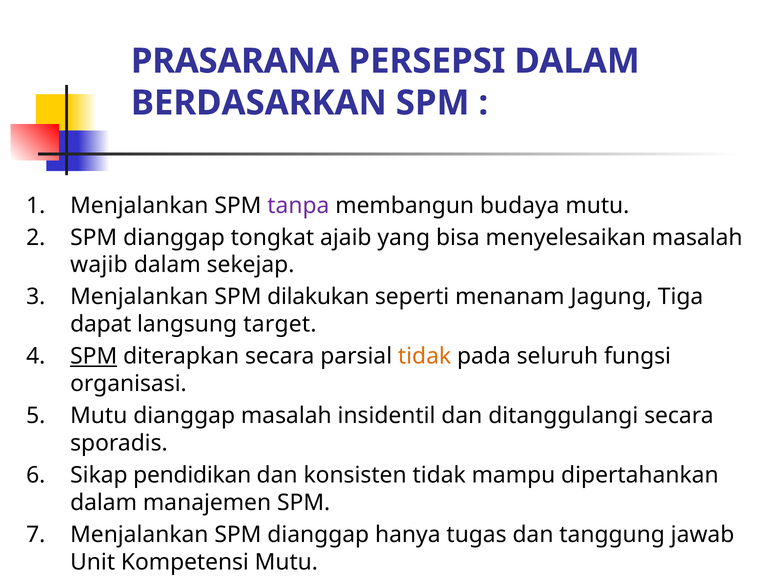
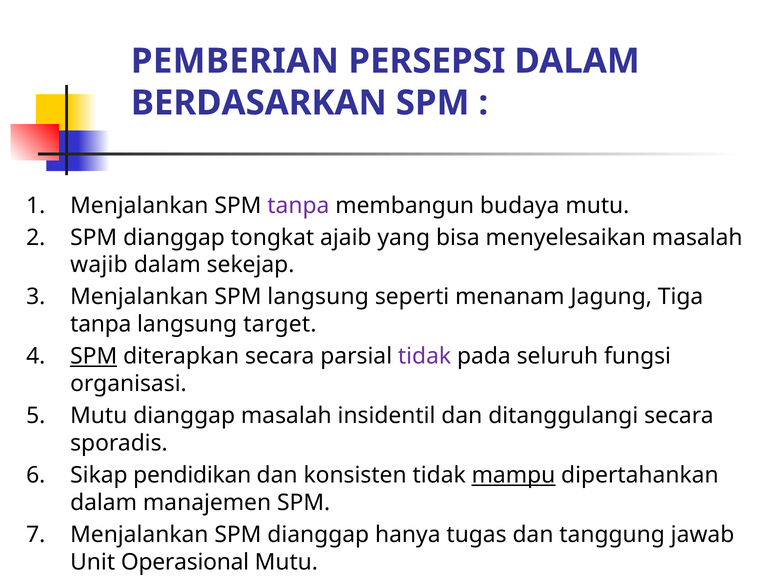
PRASARANA: PRASARANA -> PEMBERIAN
SPM dilakukan: dilakukan -> langsung
dapat at (101, 324): dapat -> tanpa
tidak at (425, 356) colour: orange -> purple
mampu underline: none -> present
Kompetensi: Kompetensi -> Operasional
